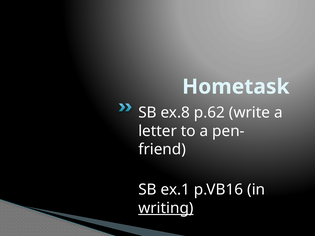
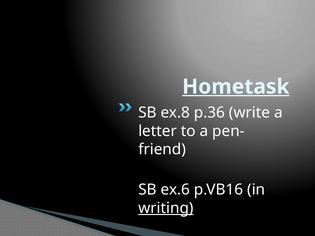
Hometask underline: none -> present
p.62: p.62 -> p.36
ex.1: ex.1 -> ex.6
